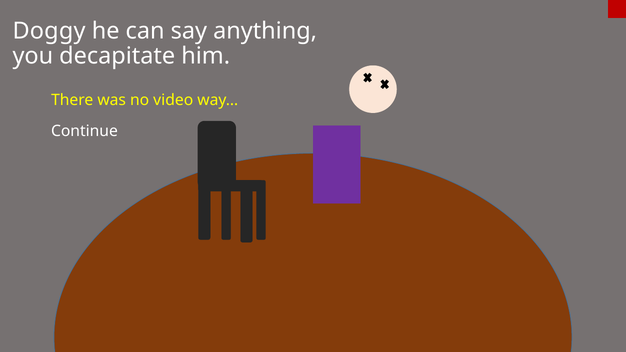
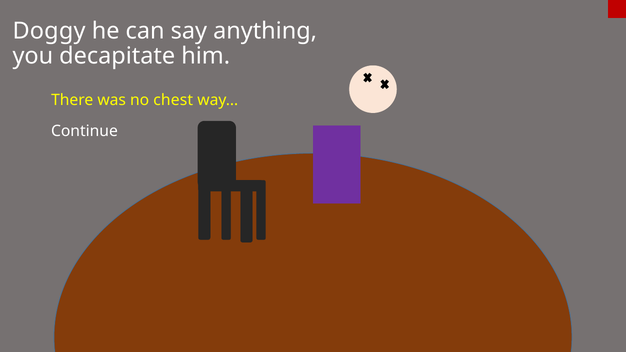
video: video -> chest
